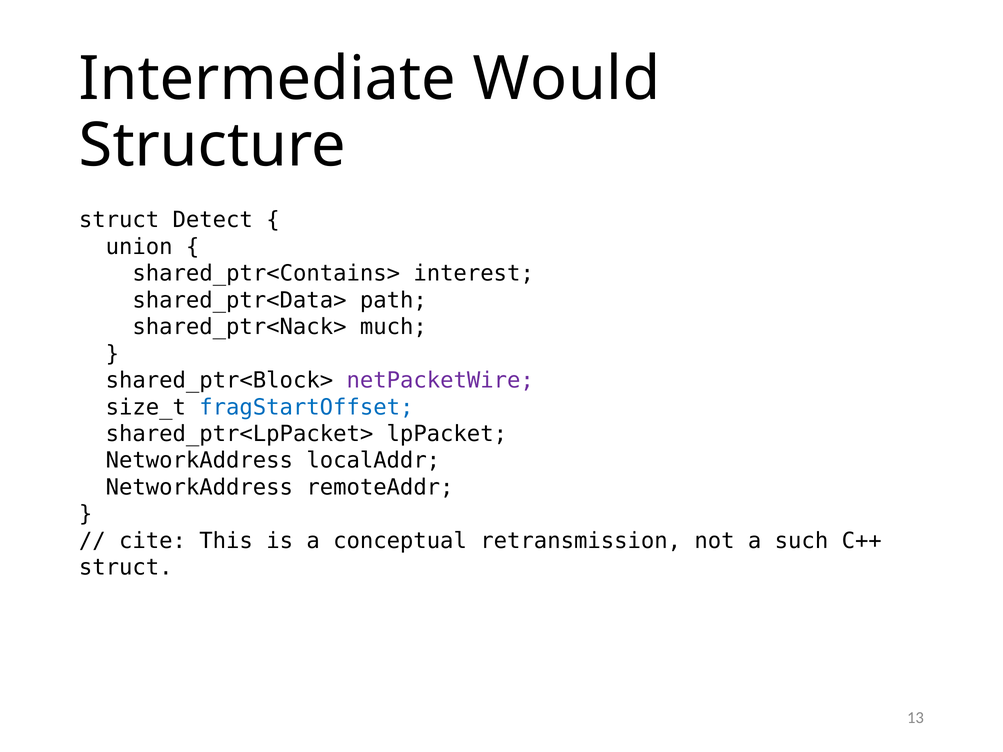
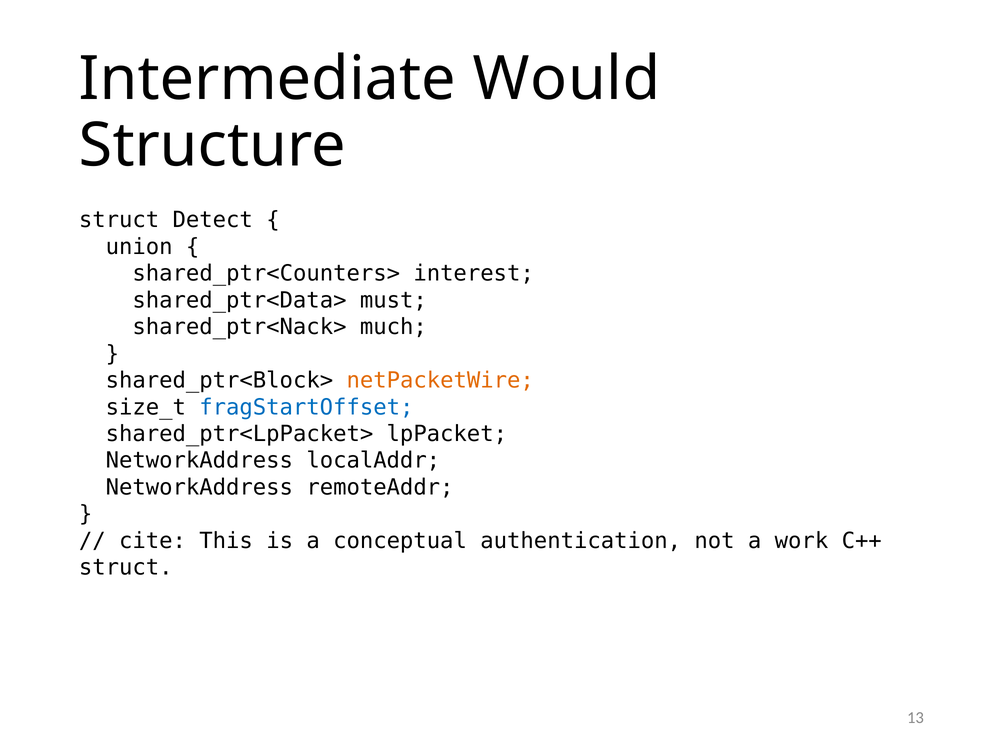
shared_ptr<Contains>: shared_ptr<Contains> -> shared_ptr<Counters>
path: path -> must
netPacketWire colour: purple -> orange
retransmission: retransmission -> authentication
such: such -> work
